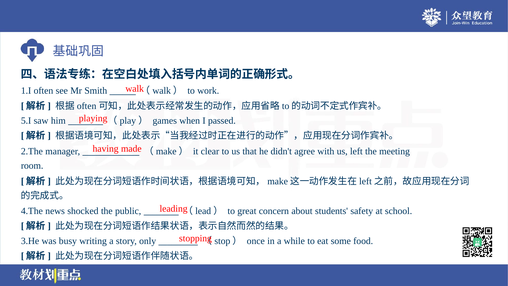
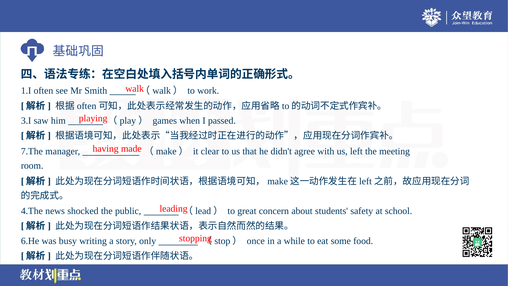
5.I: 5.I -> 3.I
2.The: 2.The -> 7.The
3.He: 3.He -> 6.He
